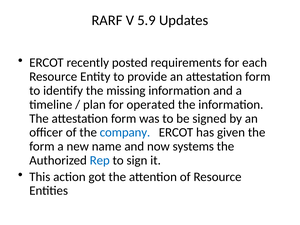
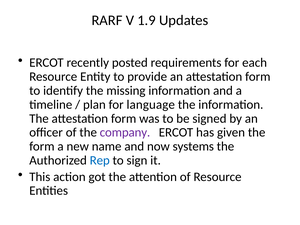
5.9: 5.9 -> 1.9
operated: operated -> language
company colour: blue -> purple
